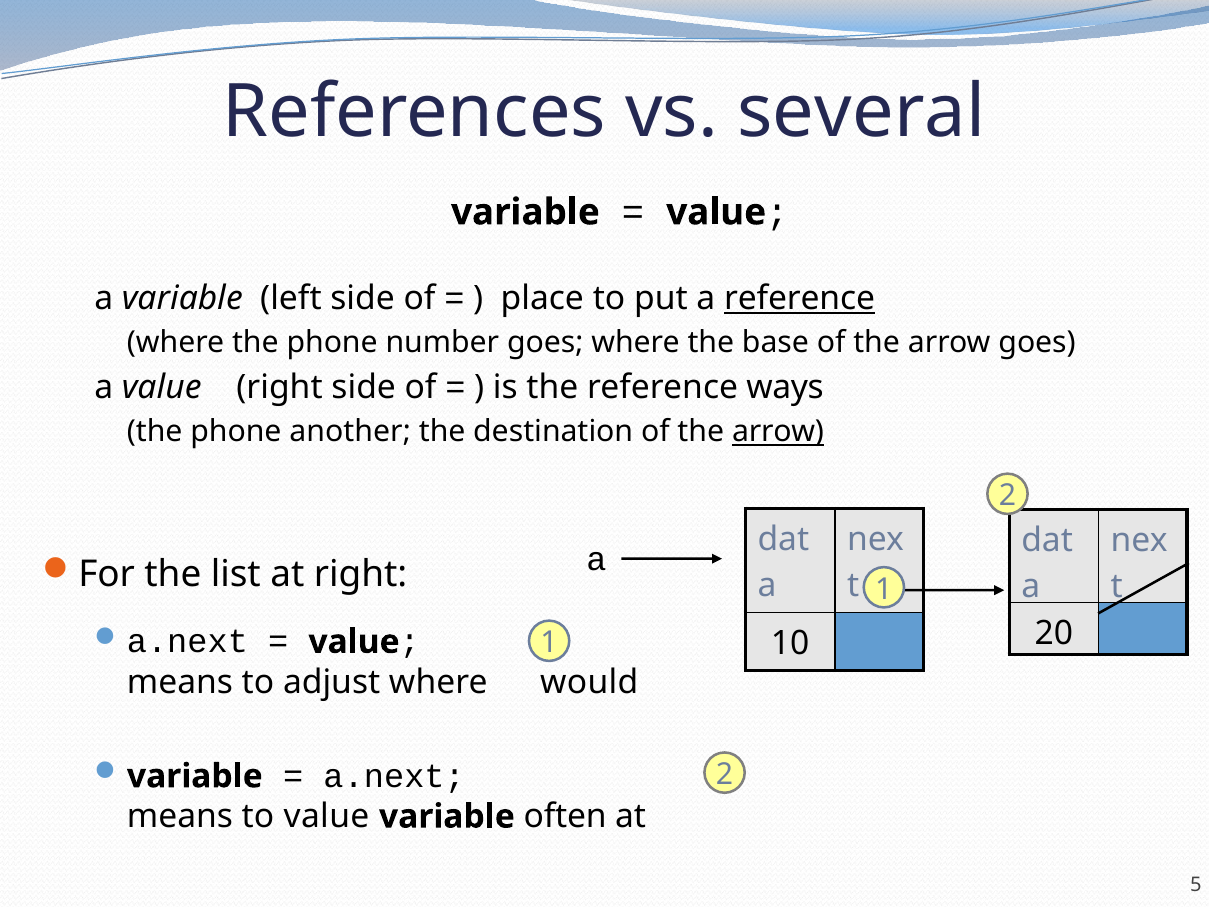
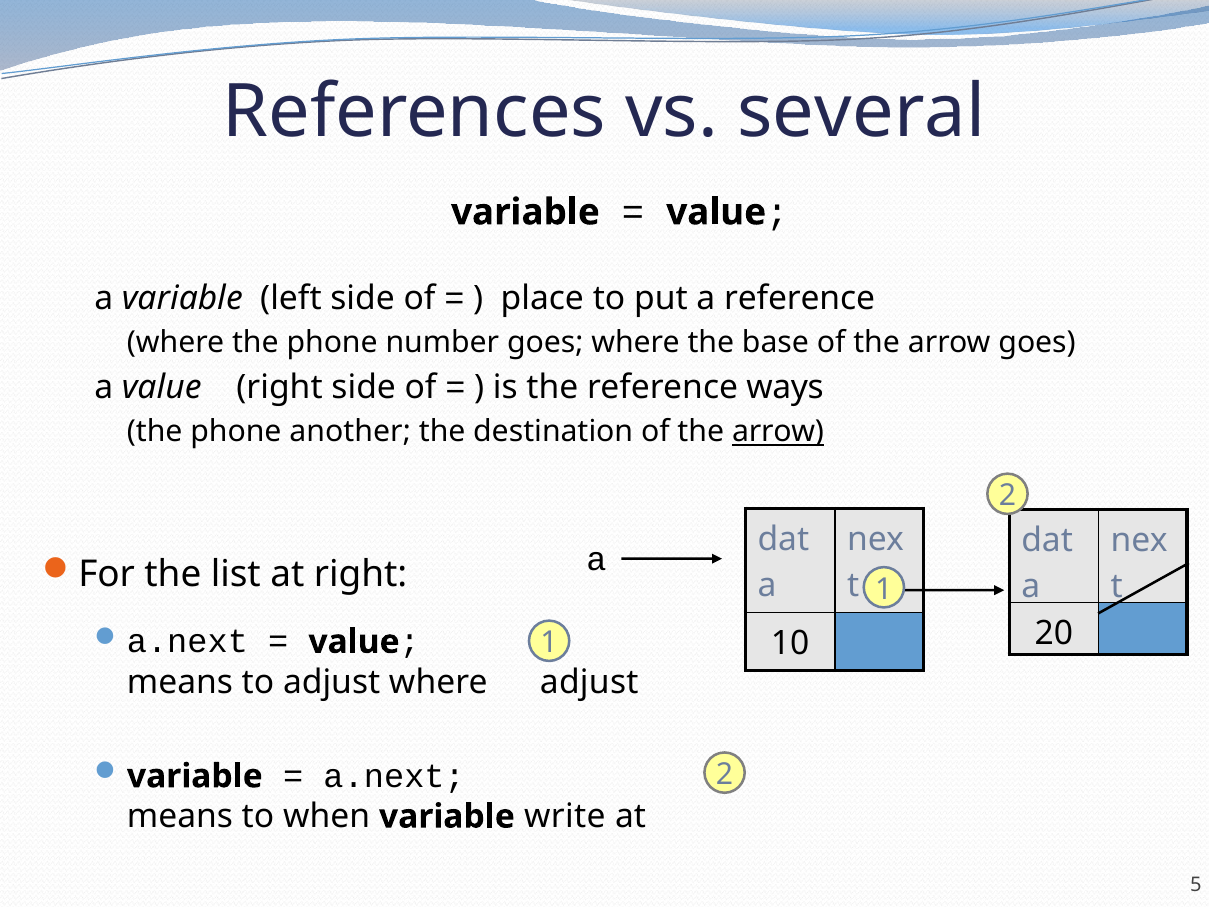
reference at (800, 298) underline: present -> none
where would: would -> adjust
to value: value -> when
often: often -> write
